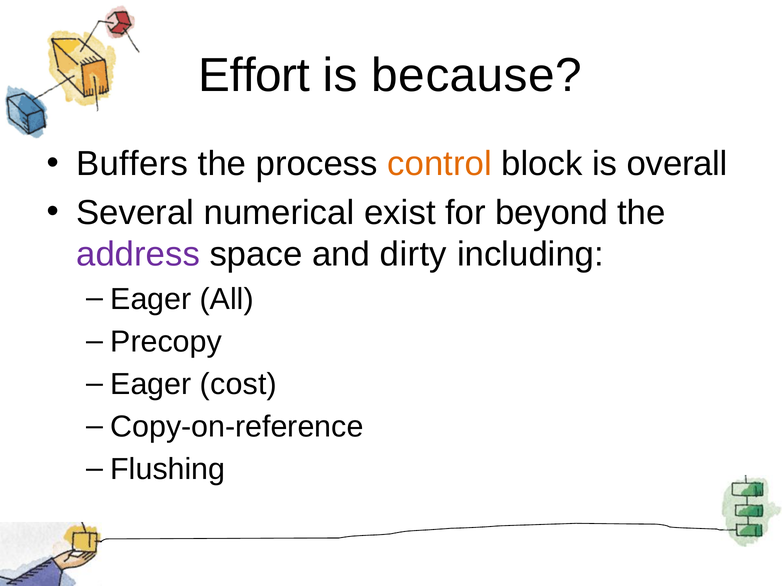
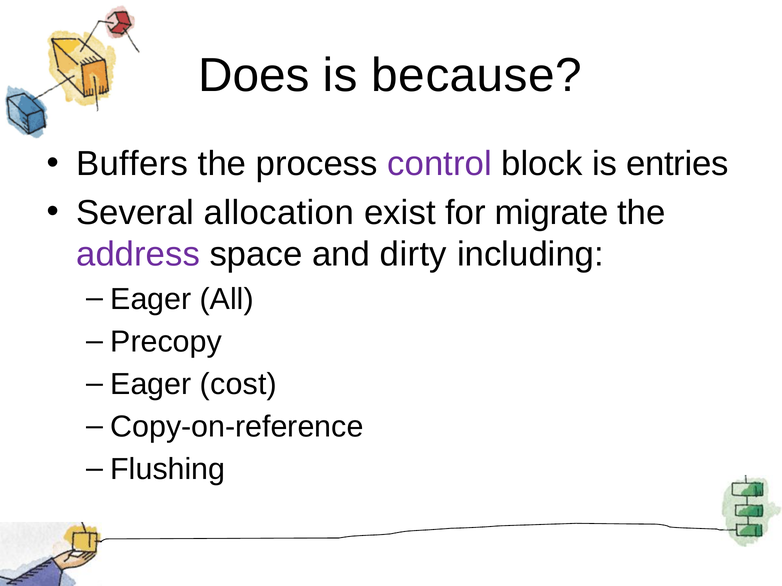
Effort: Effort -> Does
control colour: orange -> purple
overall: overall -> entries
numerical: numerical -> allocation
beyond: beyond -> migrate
